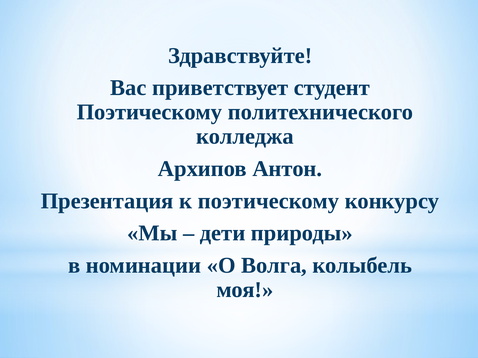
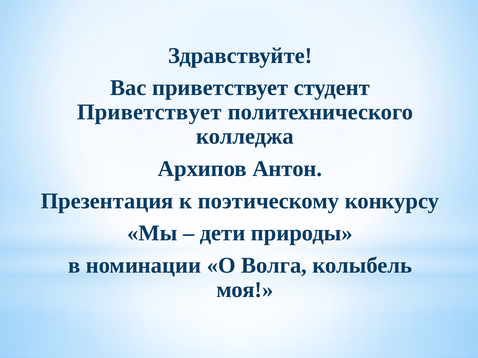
Поэтическому at (149, 112): Поэтическому -> Приветствует
